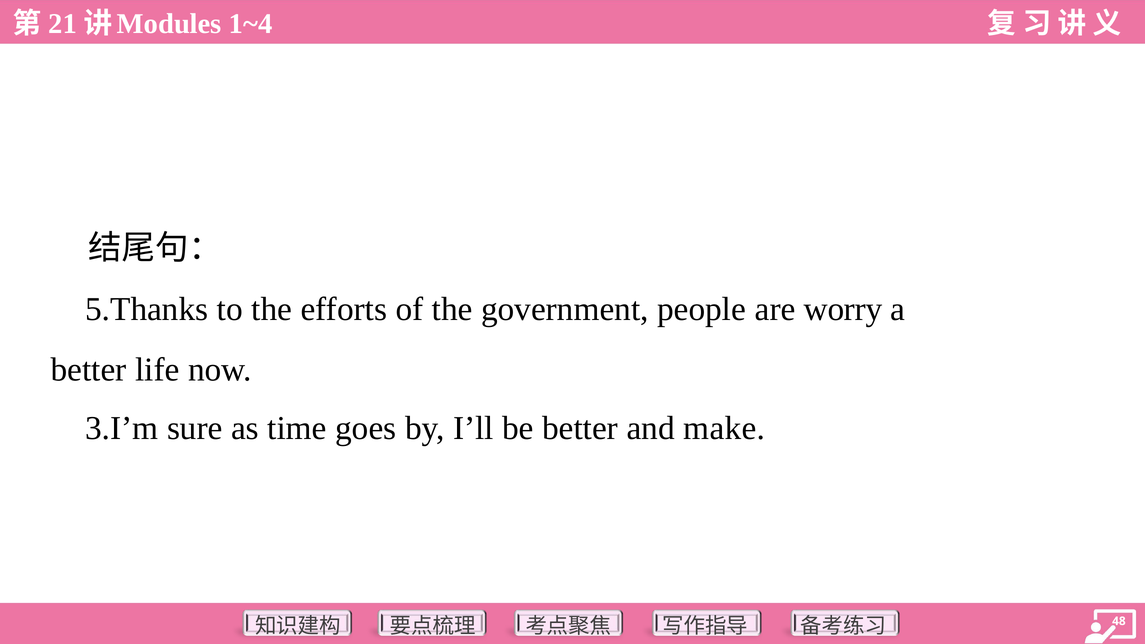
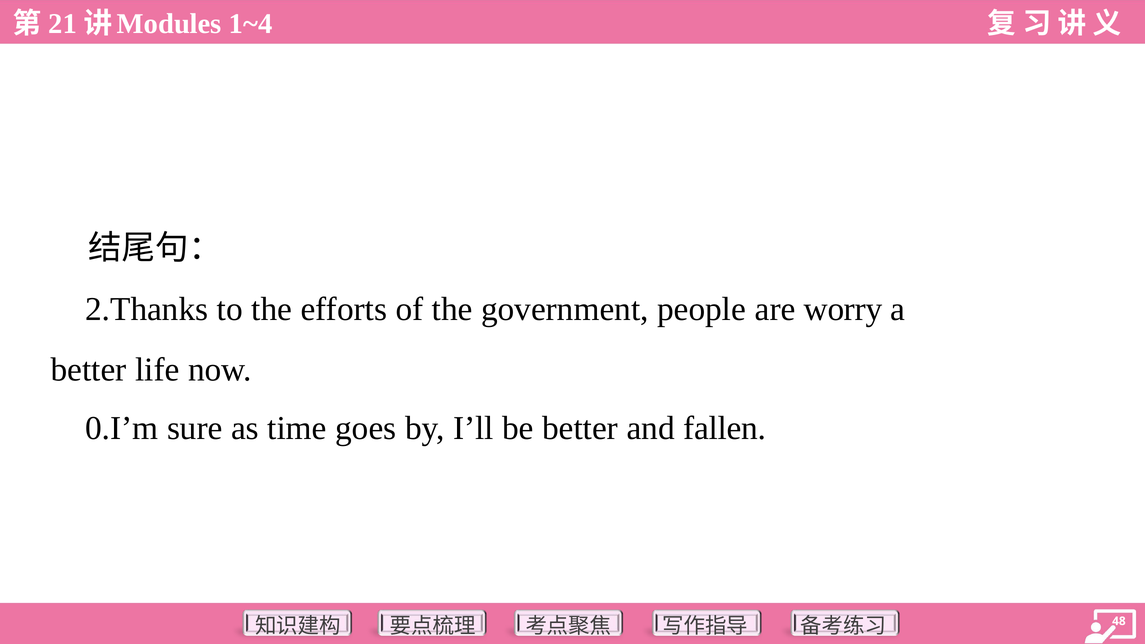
5.Thanks: 5.Thanks -> 2.Thanks
3.I’m: 3.I’m -> 0.I’m
make: make -> fallen
